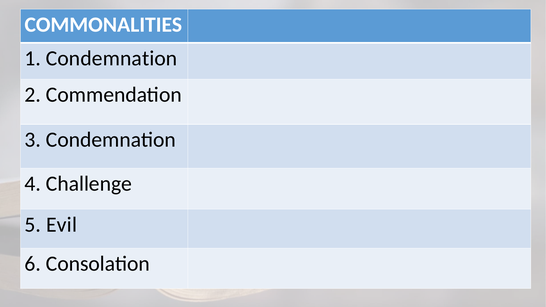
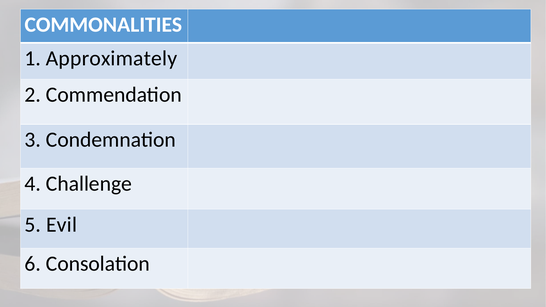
1 Condemnation: Condemnation -> Approximately
